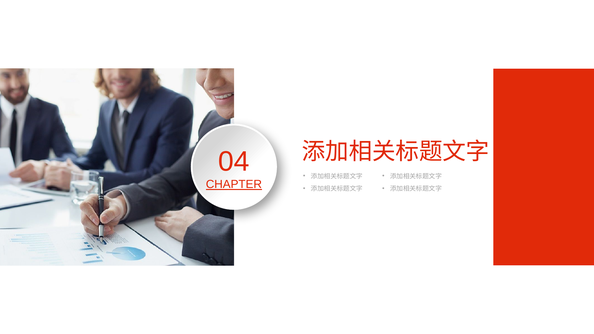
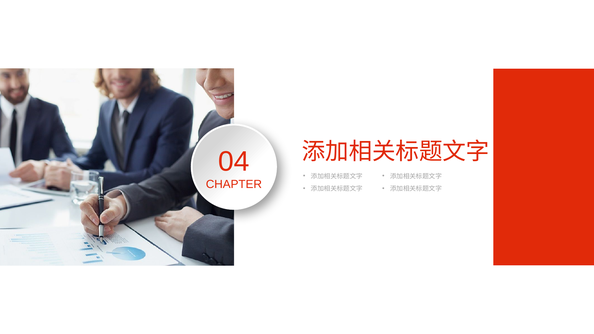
CHAPTER underline: present -> none
